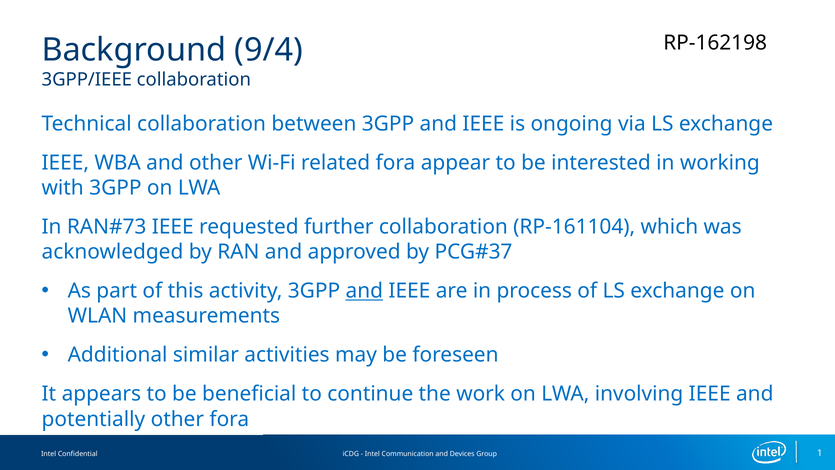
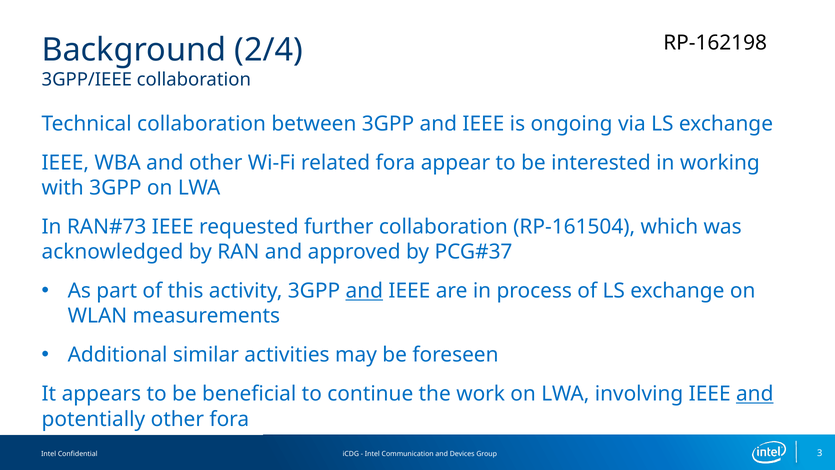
9/4: 9/4 -> 2/4
RP-161104: RP-161104 -> RP-161504
and at (755, 394) underline: none -> present
1: 1 -> 3
